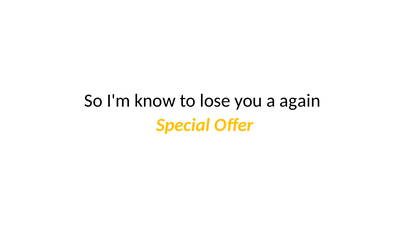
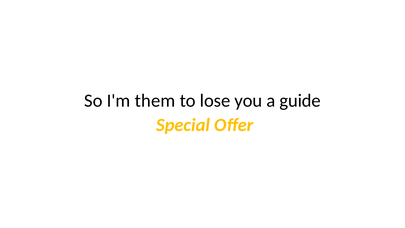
know: know -> them
again: again -> guide
